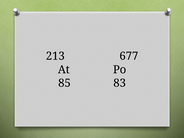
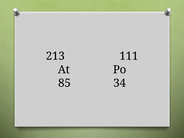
677: 677 -> 111
83: 83 -> 34
